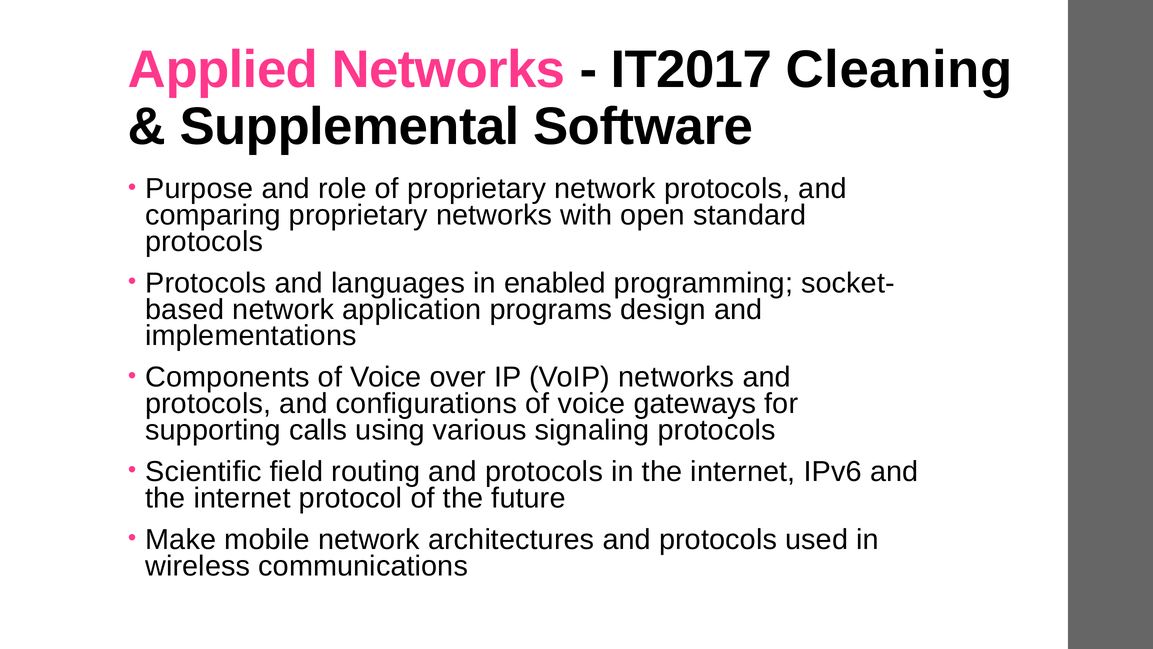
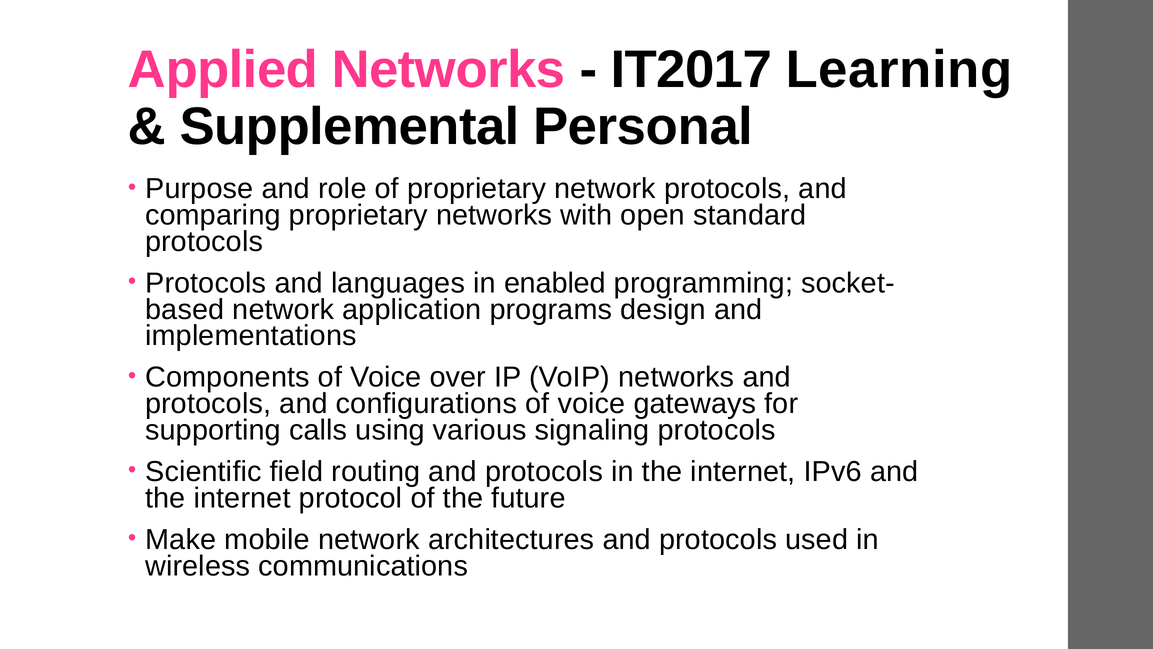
Cleaning: Cleaning -> Learning
Software: Software -> Personal
